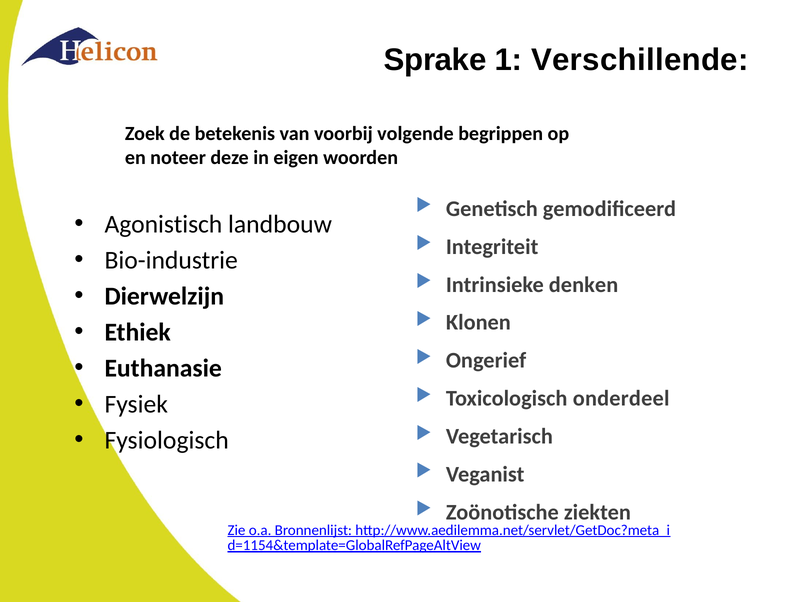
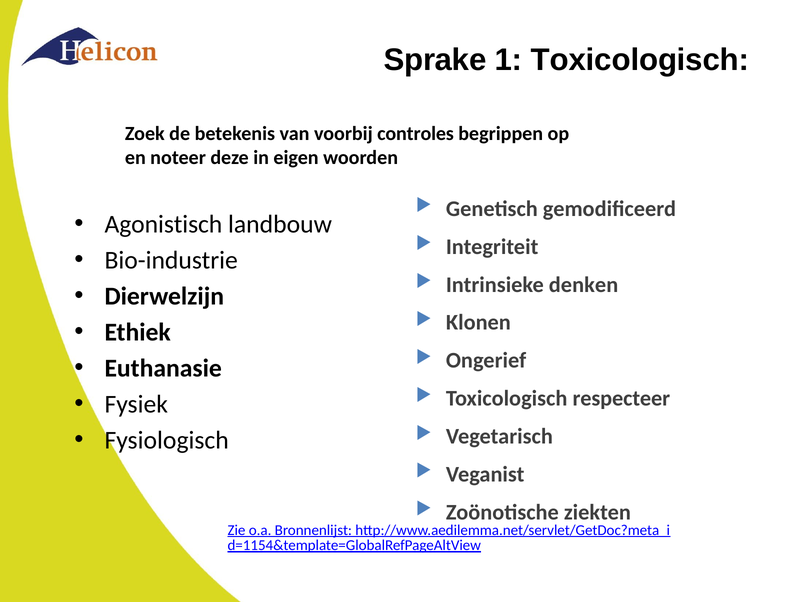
1 Verschillende: Verschillende -> Toxicologisch
volgende: volgende -> controles
onderdeel: onderdeel -> respecteer
